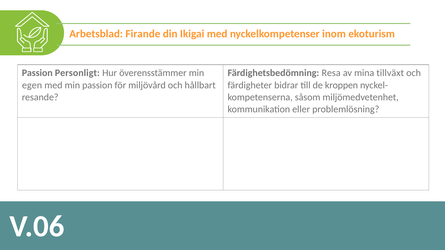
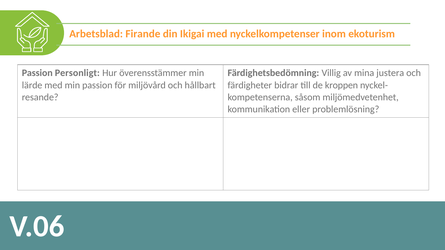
Resa: Resa -> Villig
tillväxt: tillväxt -> justera
egen: egen -> lärde
